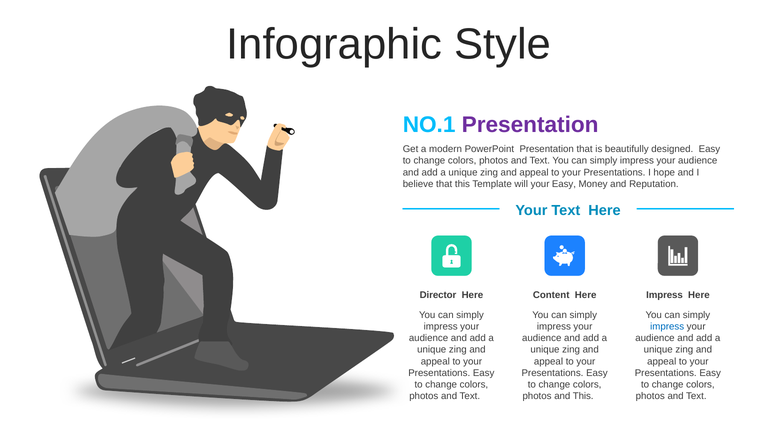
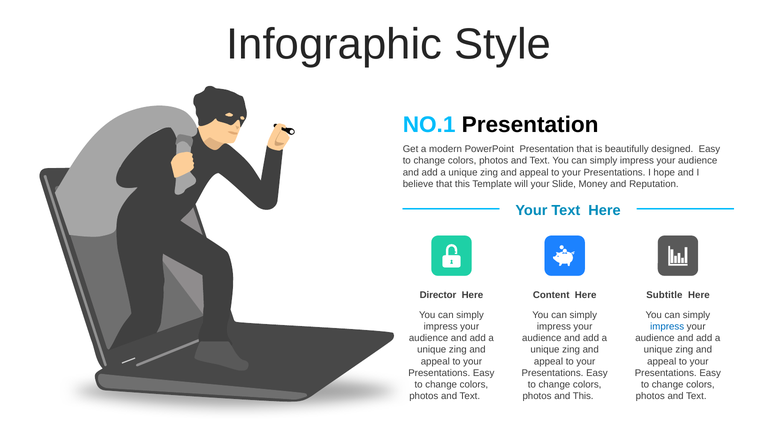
Presentation at (530, 125) colour: purple -> black
your Easy: Easy -> Slide
Impress at (664, 296): Impress -> Subtitle
